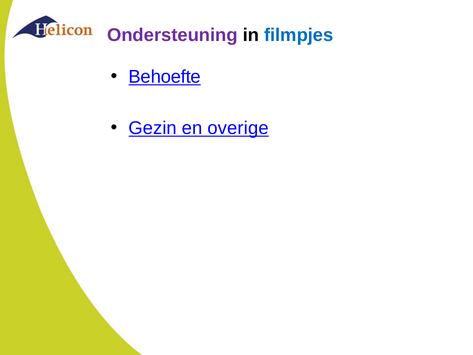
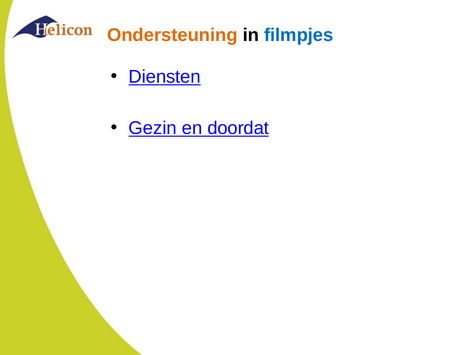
Ondersteuning colour: purple -> orange
Behoefte: Behoefte -> Diensten
overige: overige -> doordat
